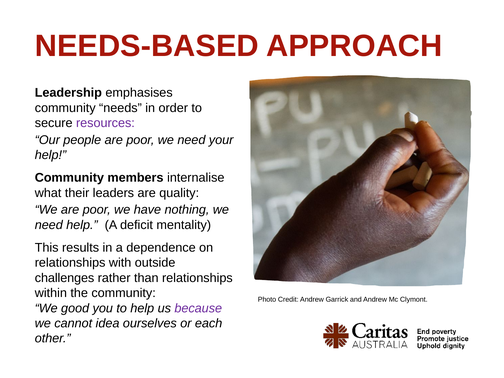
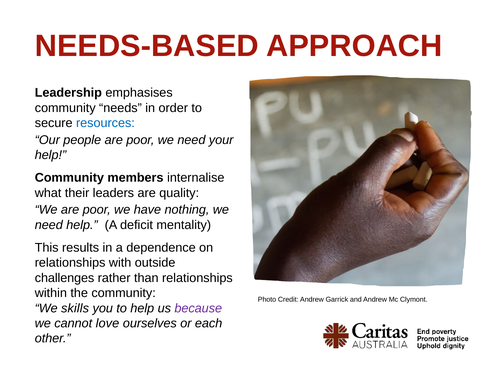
resources colour: purple -> blue
good: good -> skills
idea: idea -> love
